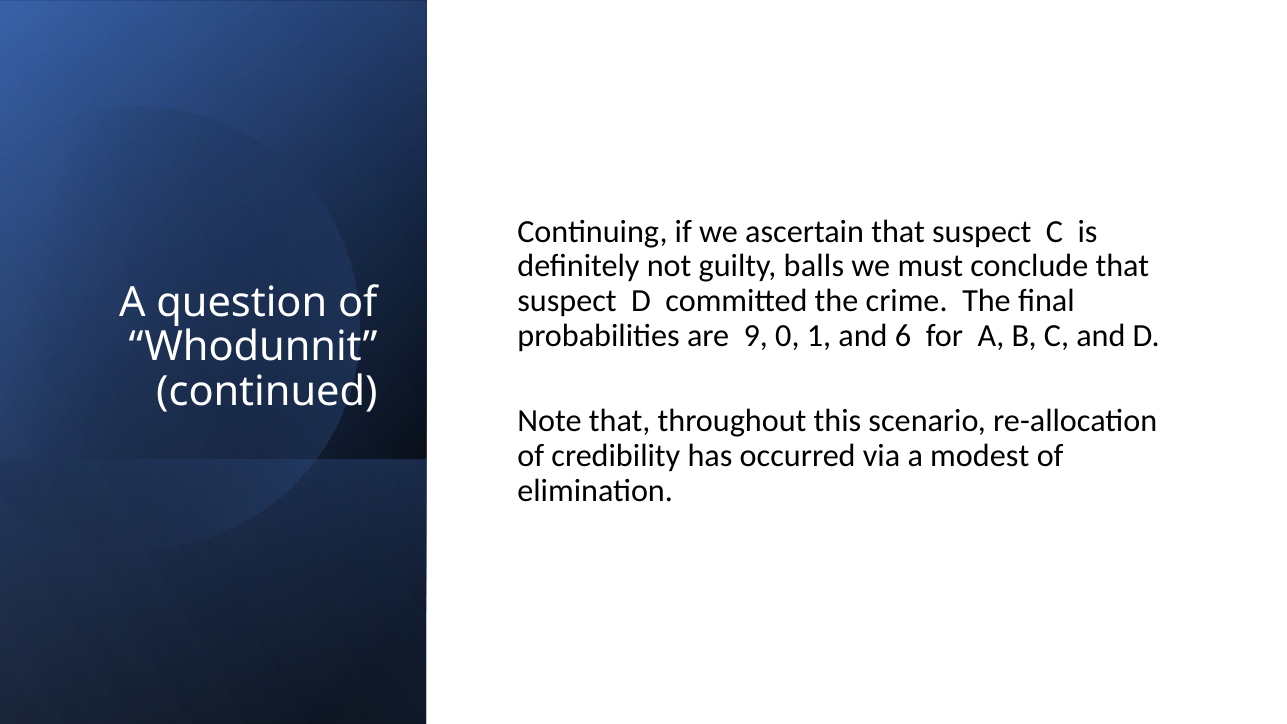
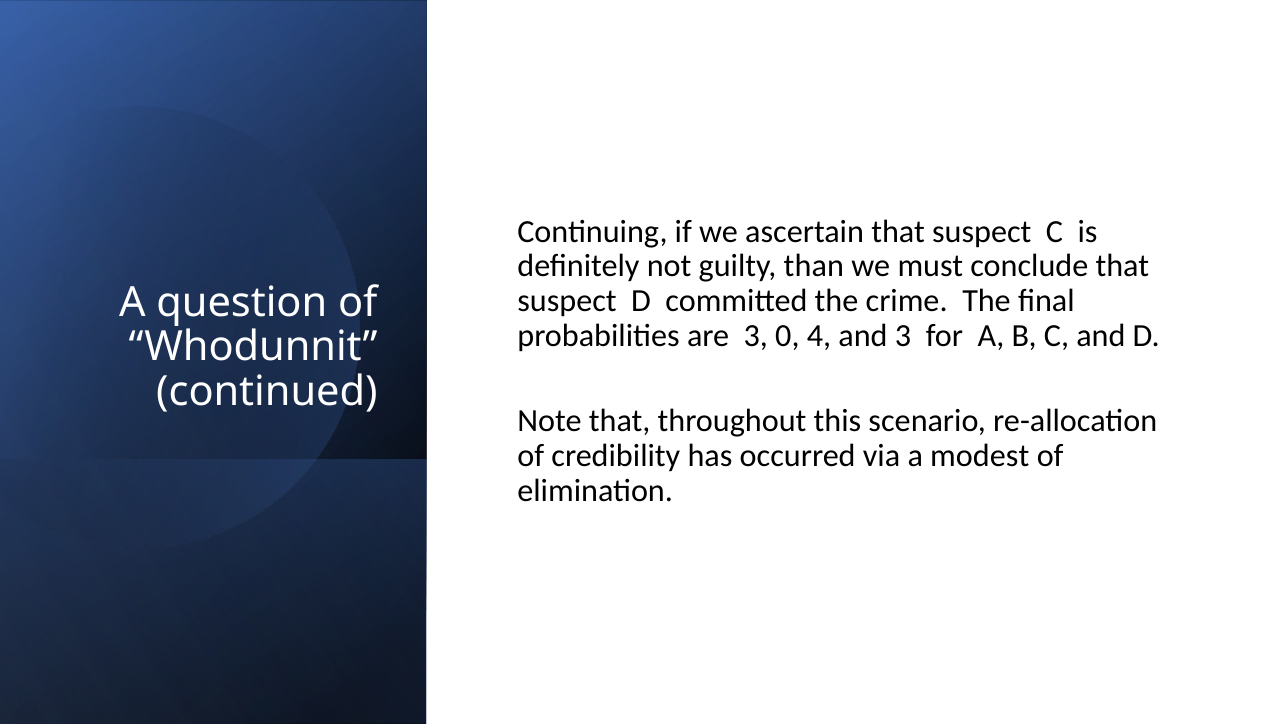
balls: balls -> than
are 9: 9 -> 3
1: 1 -> 4
and 6: 6 -> 3
